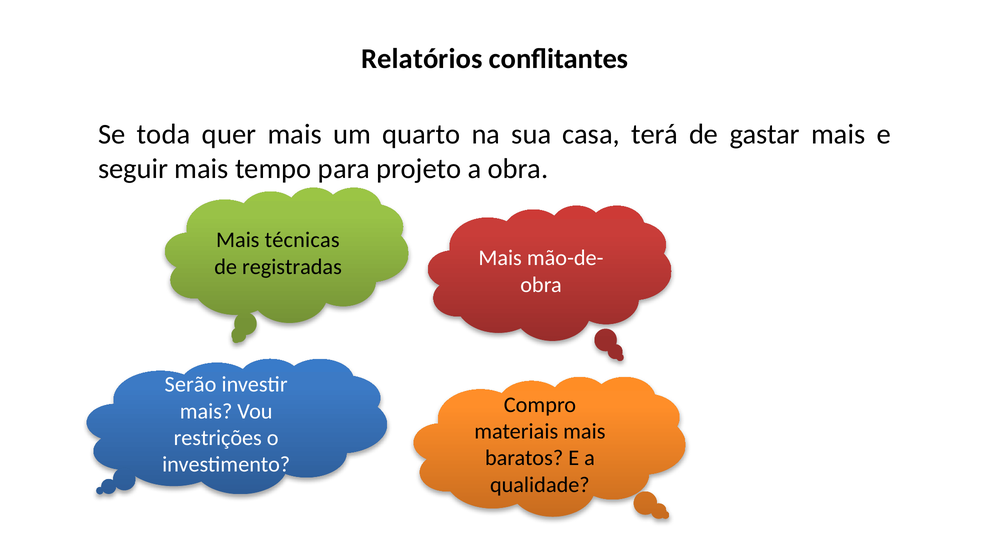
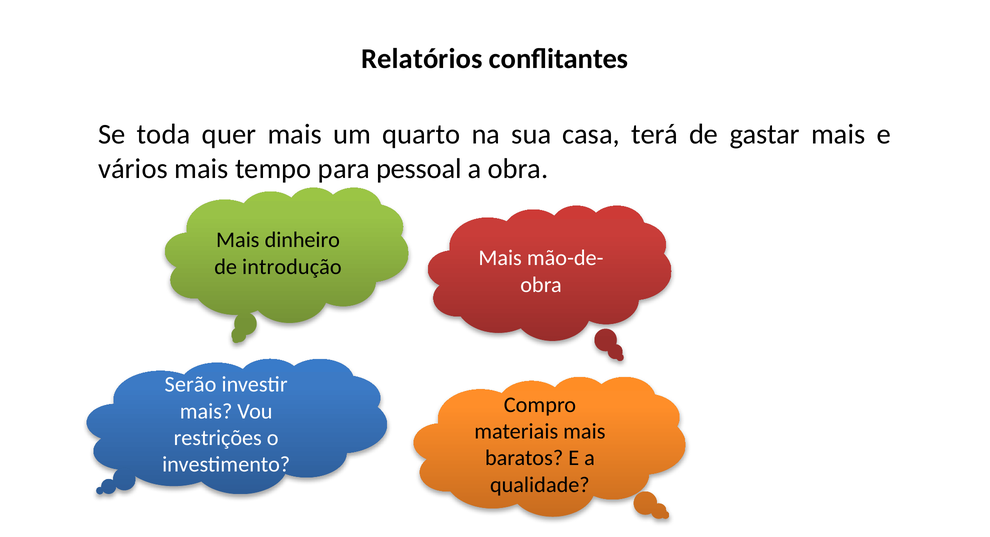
seguir: seguir -> vários
projeto: projeto -> pessoal
técnicas: técnicas -> dinheiro
registradas: registradas -> introdução
